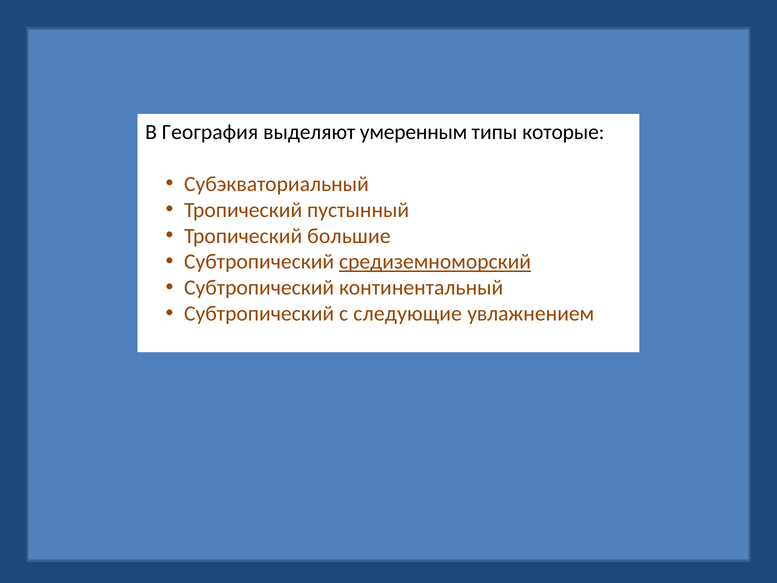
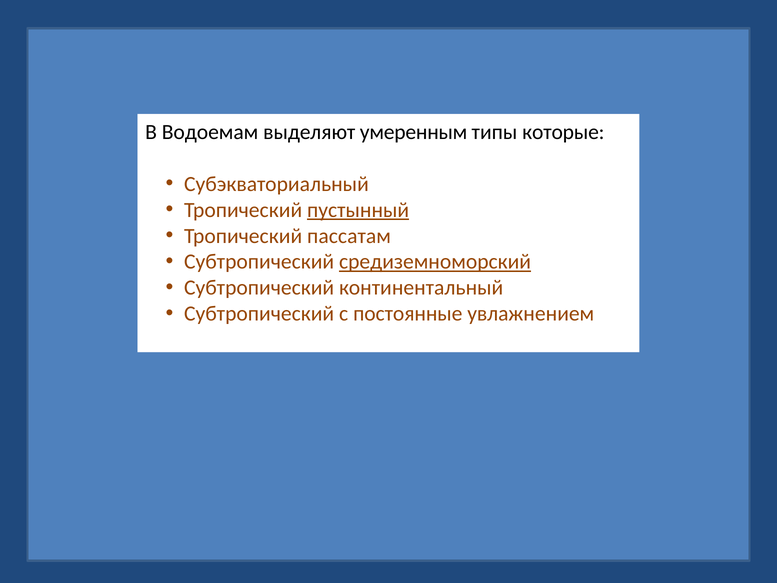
География: География -> Водоемам
пустынный underline: none -> present
большие: большие -> пассатам
следующие: следующие -> постоянные
